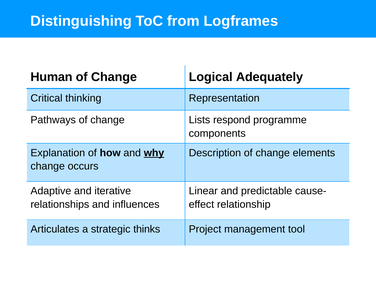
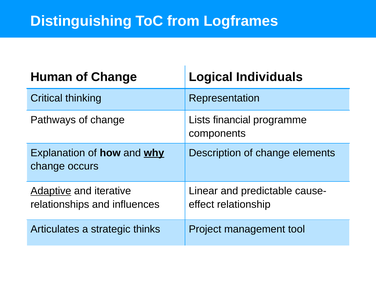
Adequately: Adequately -> Individuals
respond: respond -> financial
Adaptive underline: none -> present
